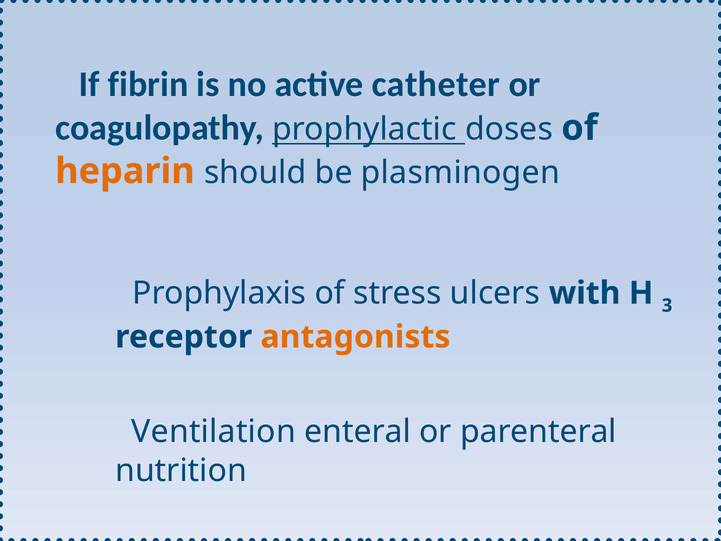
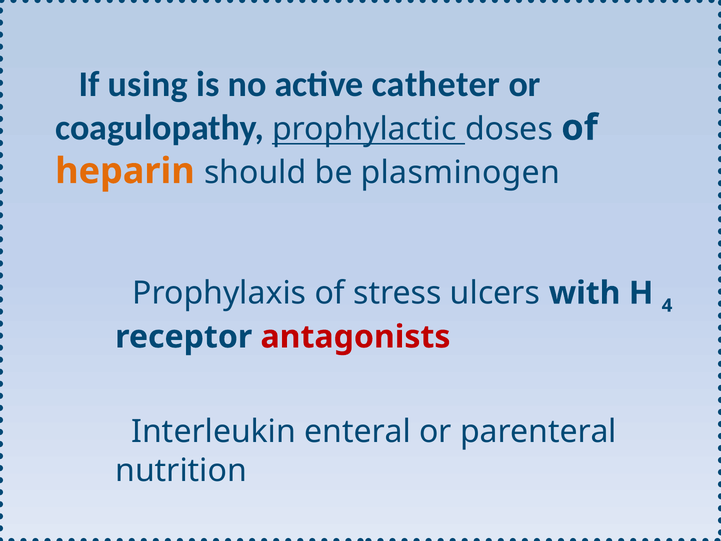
fibrin: fibrin -> using
3: 3 -> 4
antagonists colour: orange -> red
Ventilation: Ventilation -> Interleukin
